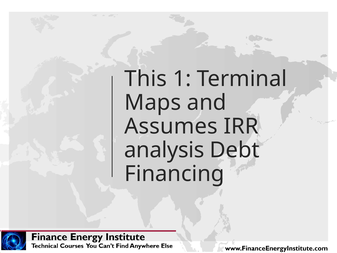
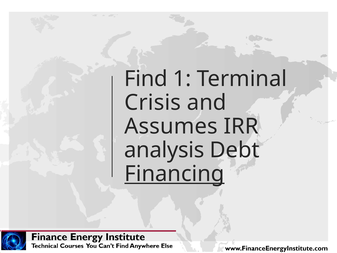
This: This -> Find
Maps: Maps -> Crisis
Financing underline: none -> present
